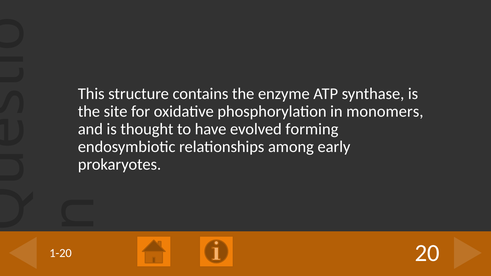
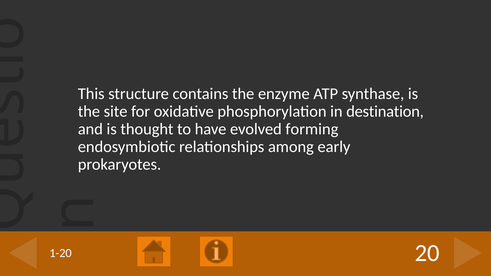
monomers: monomers -> destination
